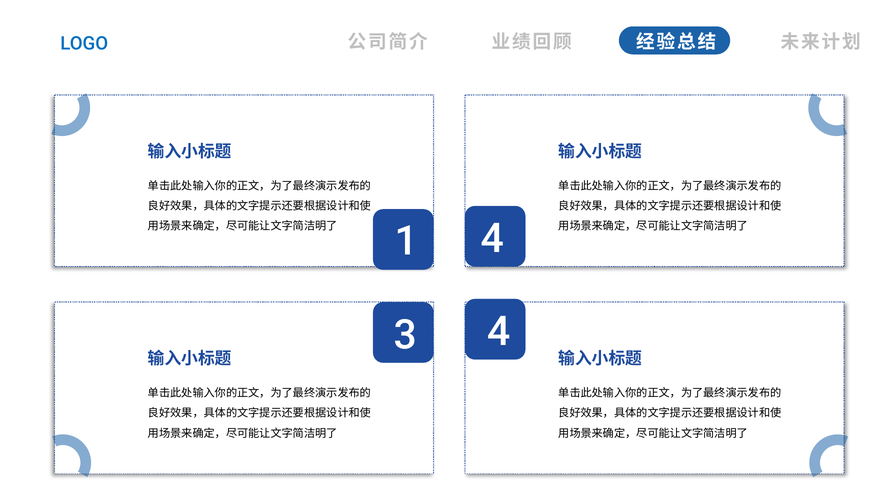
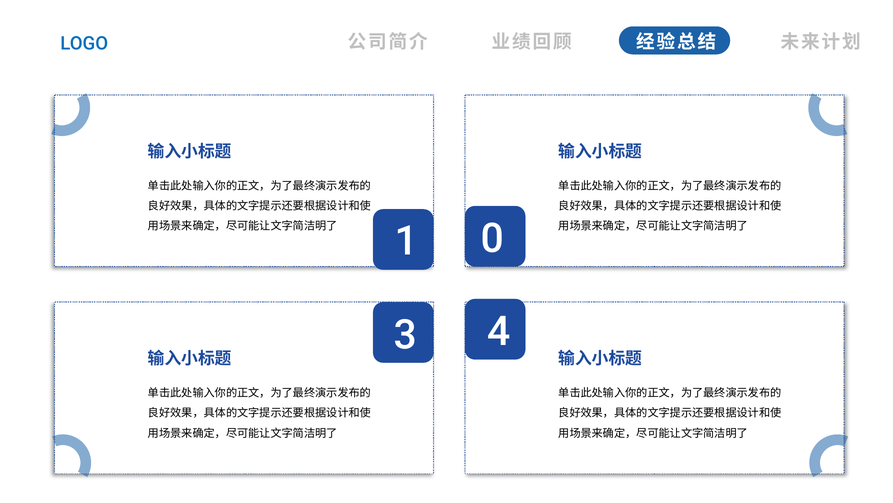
1 4: 4 -> 0
